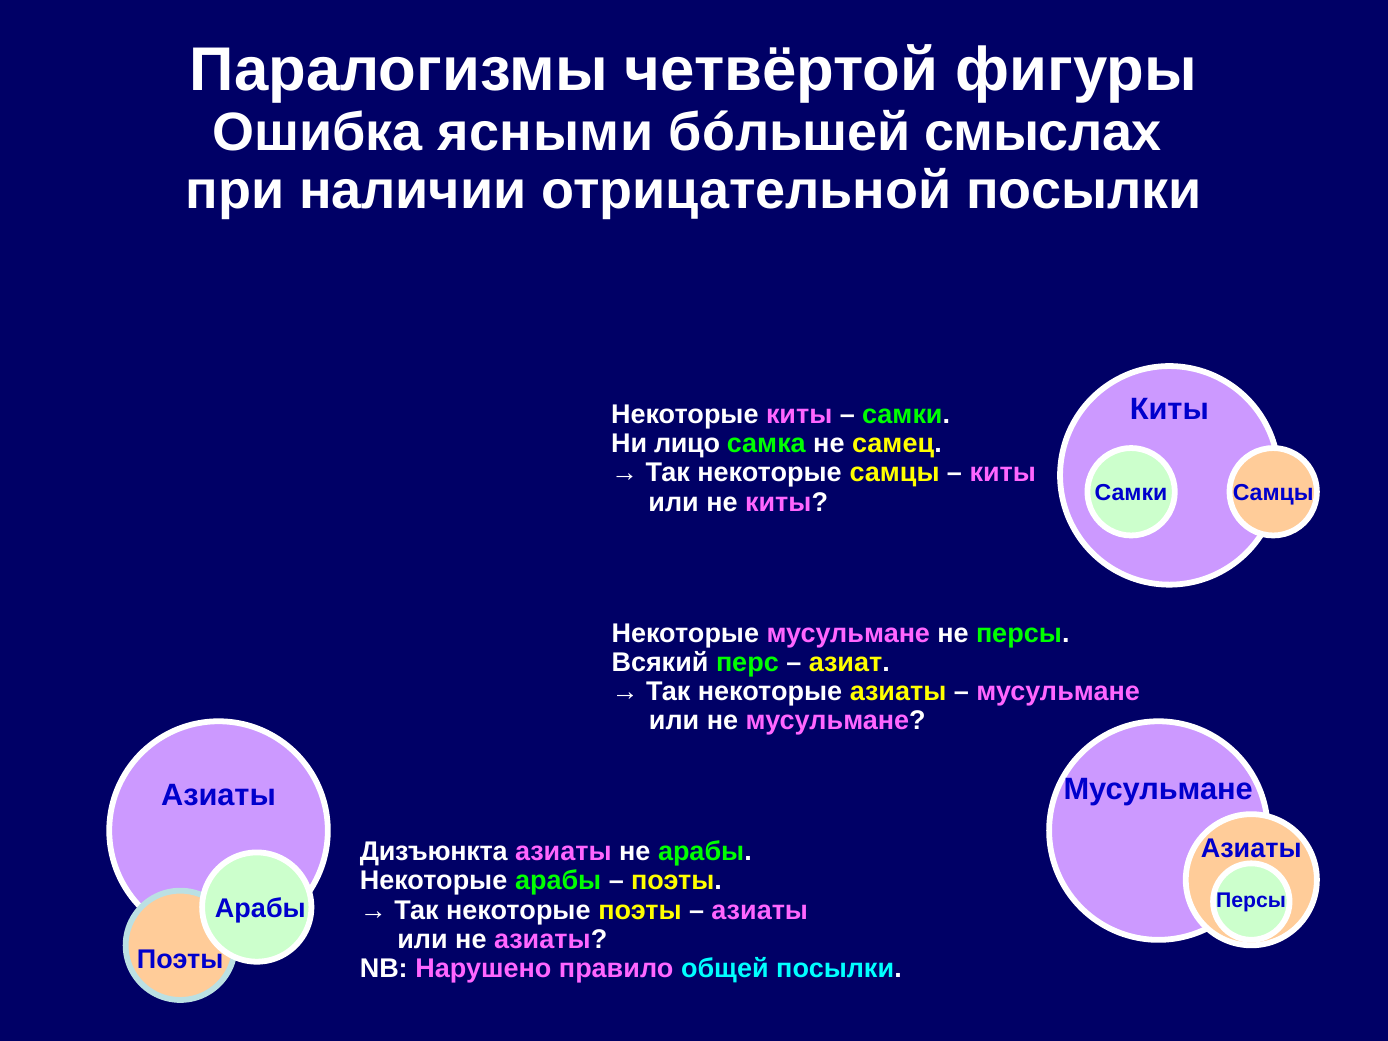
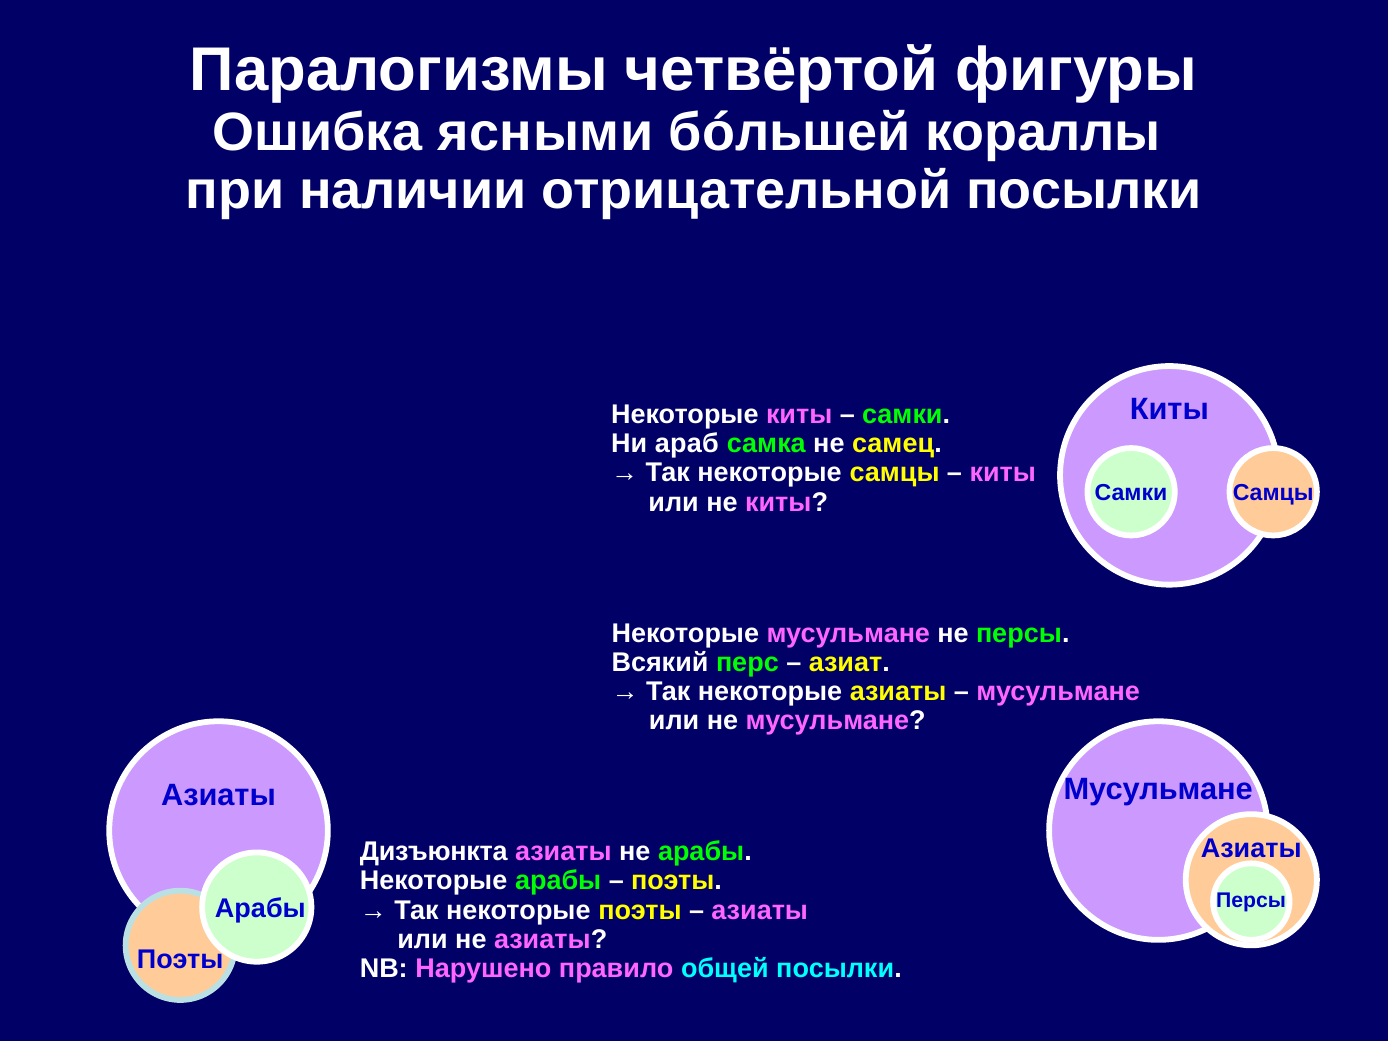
смыслах: смыслах -> кораллы
лицо: лицо -> араб
